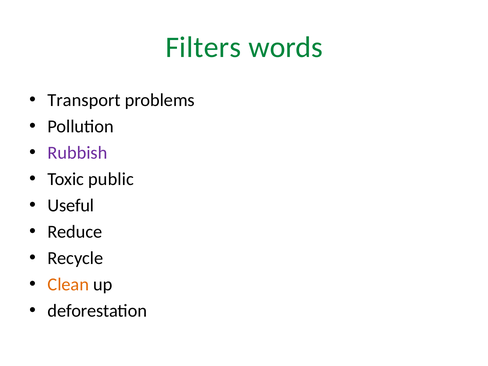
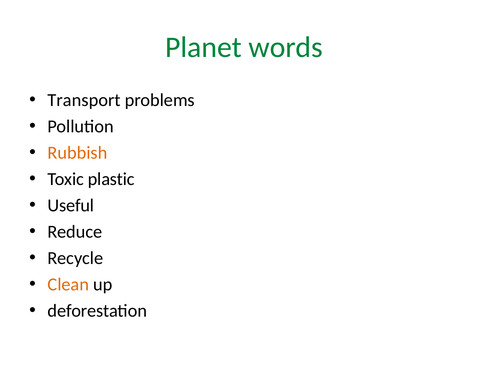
Filters: Filters -> Planet
Rubbish colour: purple -> orange
public: public -> plastic
